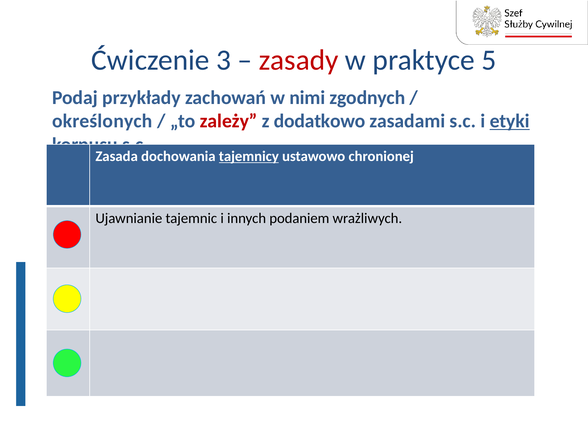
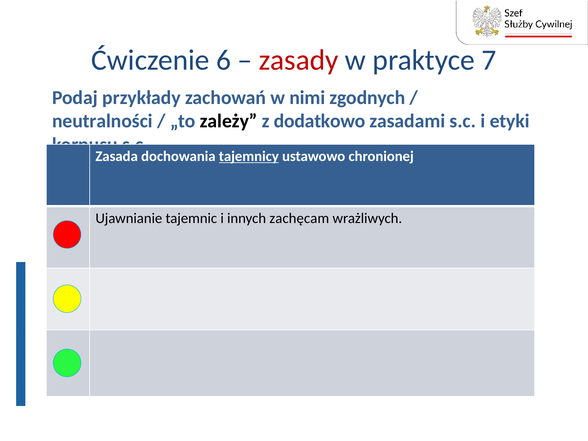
3: 3 -> 6
5: 5 -> 7
określonych: określonych -> neutralności
zależy colour: red -> black
etyki underline: present -> none
podaniem: podaniem -> zachęcam
